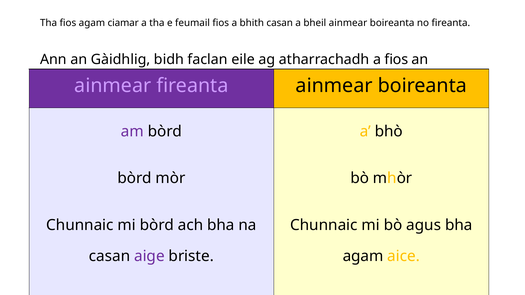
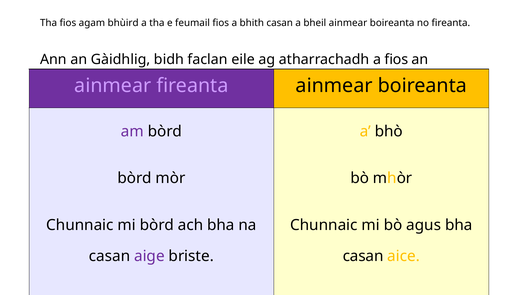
agam ciamar: ciamar -> bhùird
agam at (363, 256): agam -> casan
